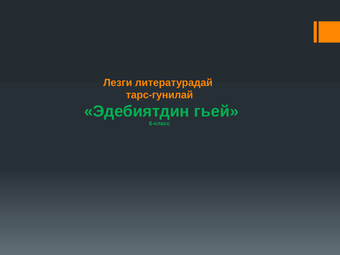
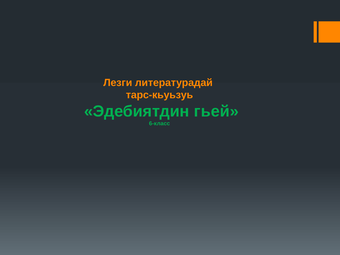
тарс-гунилай: тарс-гунилай -> тарс-кьуьзуь
